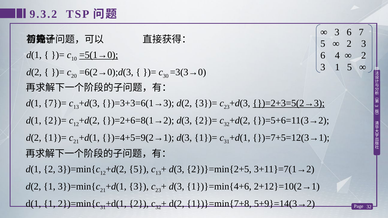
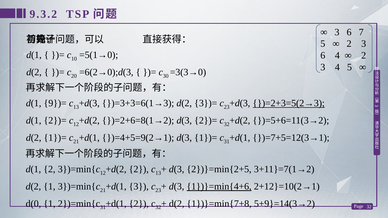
=5(1→0 underline: present -> none
3 1: 1 -> 4
7})=: 7})= -> 9})=
5 at (139, 169): 5 -> 2
1})}=min{4+6 underline: none -> present
d(1 at (33, 204): d(1 -> d(0
